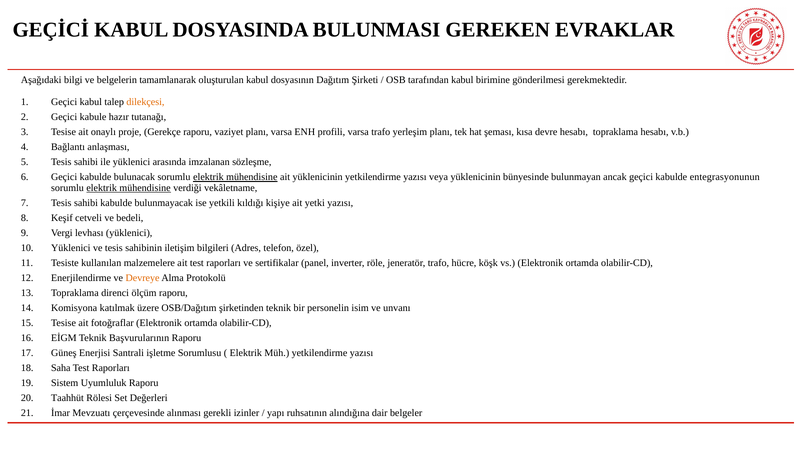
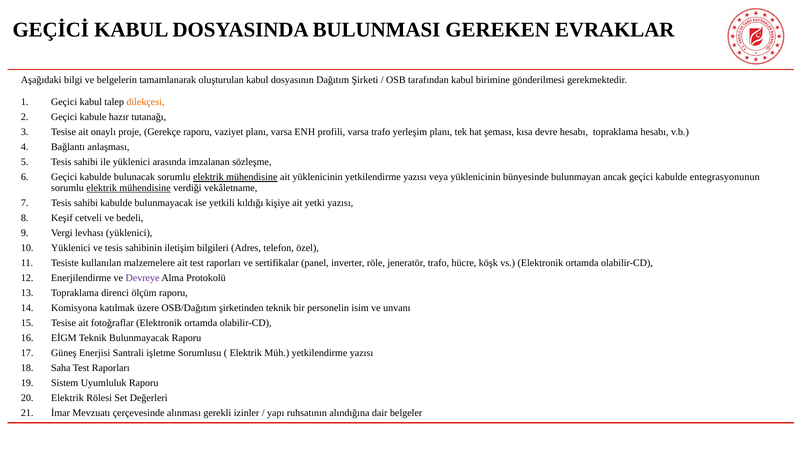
Devreye colour: orange -> purple
Teknik Başvurularının: Başvurularının -> Bulunmayacak
Taahhüt at (67, 398): Taahhüt -> Elektrik
